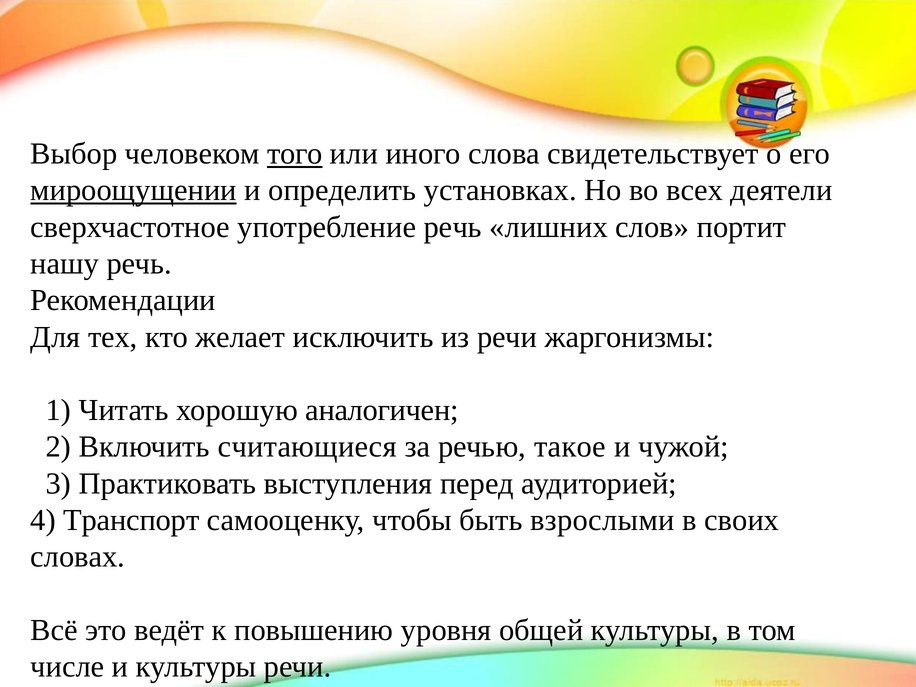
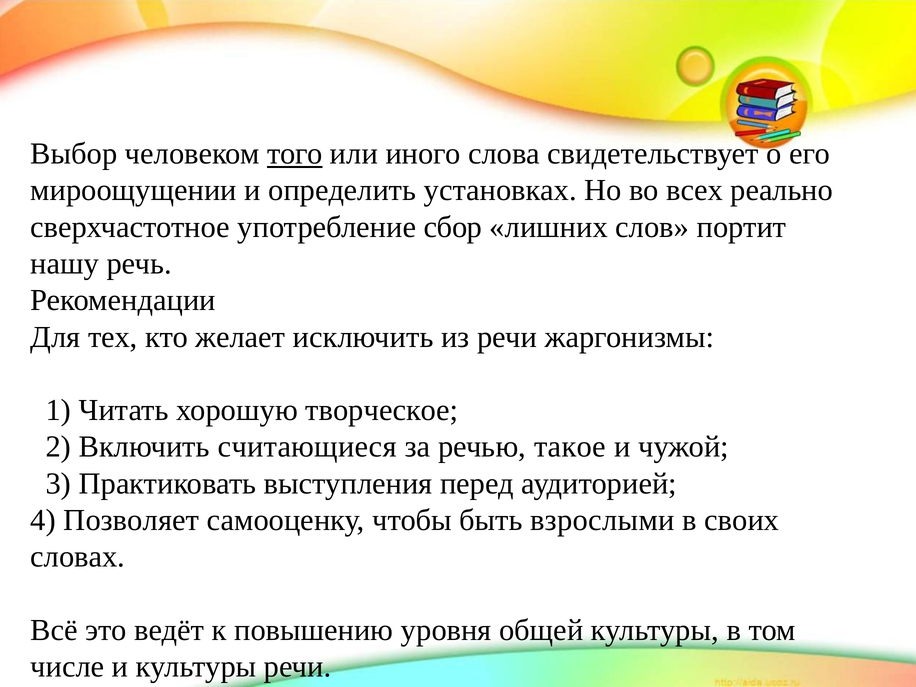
мироощущении underline: present -> none
деятели: деятели -> реально
употребление речь: речь -> сбор
аналогичен: аналогичен -> творческое
Транспорт: Транспорт -> Позволяет
